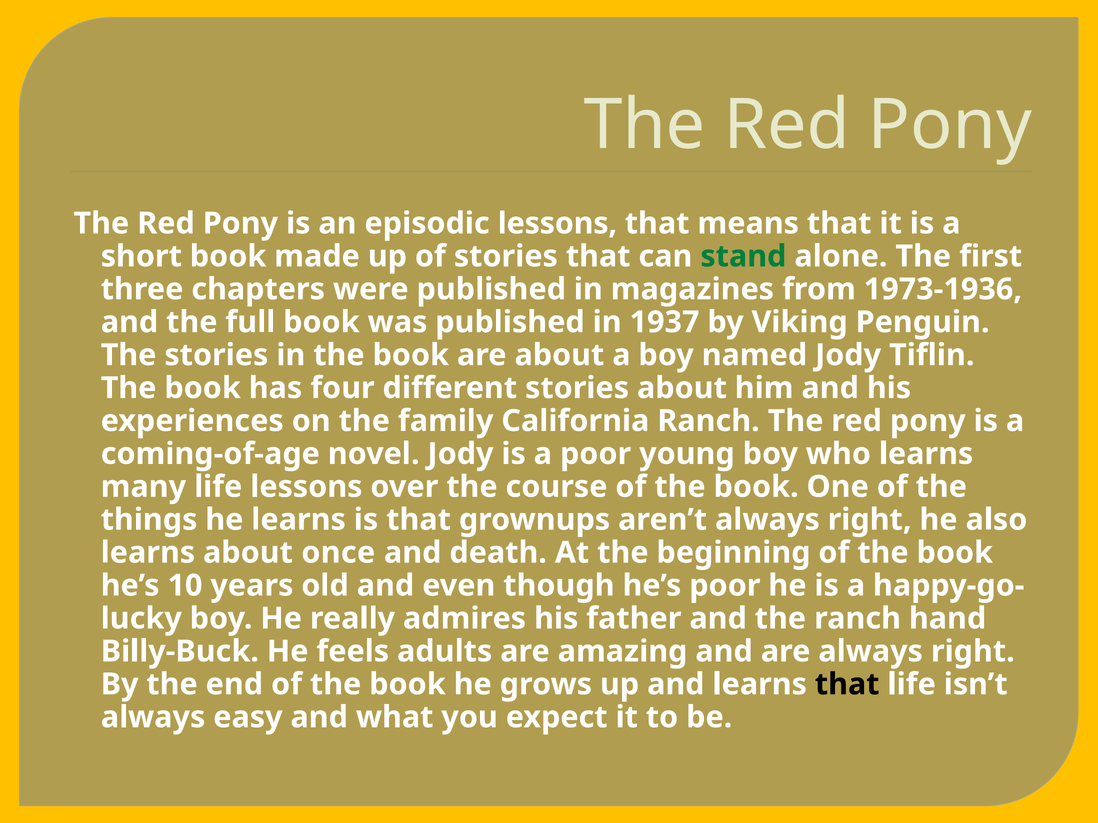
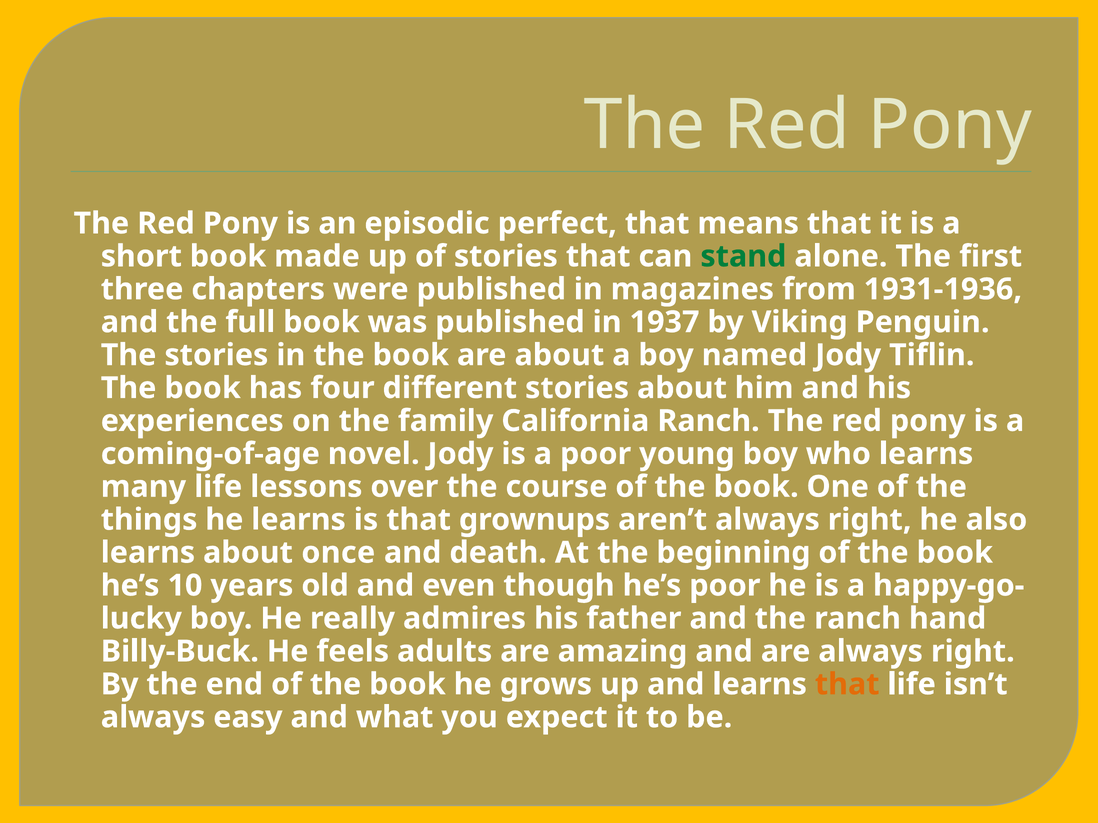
episodic lessons: lessons -> perfect
1973-1936: 1973-1936 -> 1931-1936
that at (847, 685) colour: black -> orange
